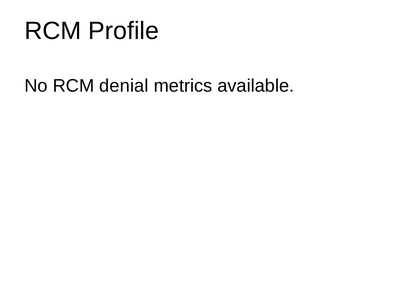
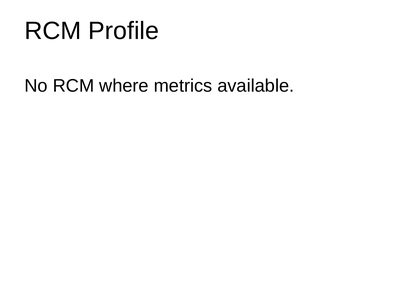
denial: denial -> where
